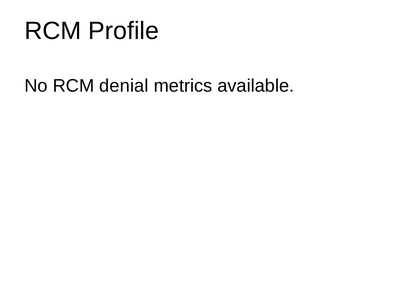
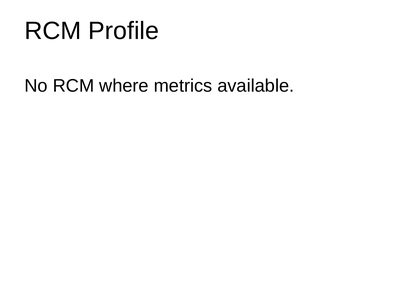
denial: denial -> where
